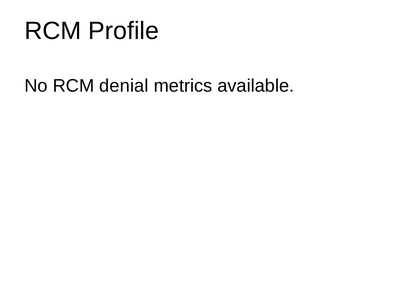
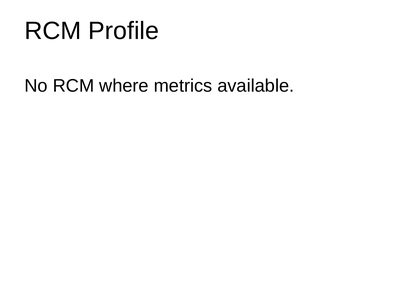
denial: denial -> where
